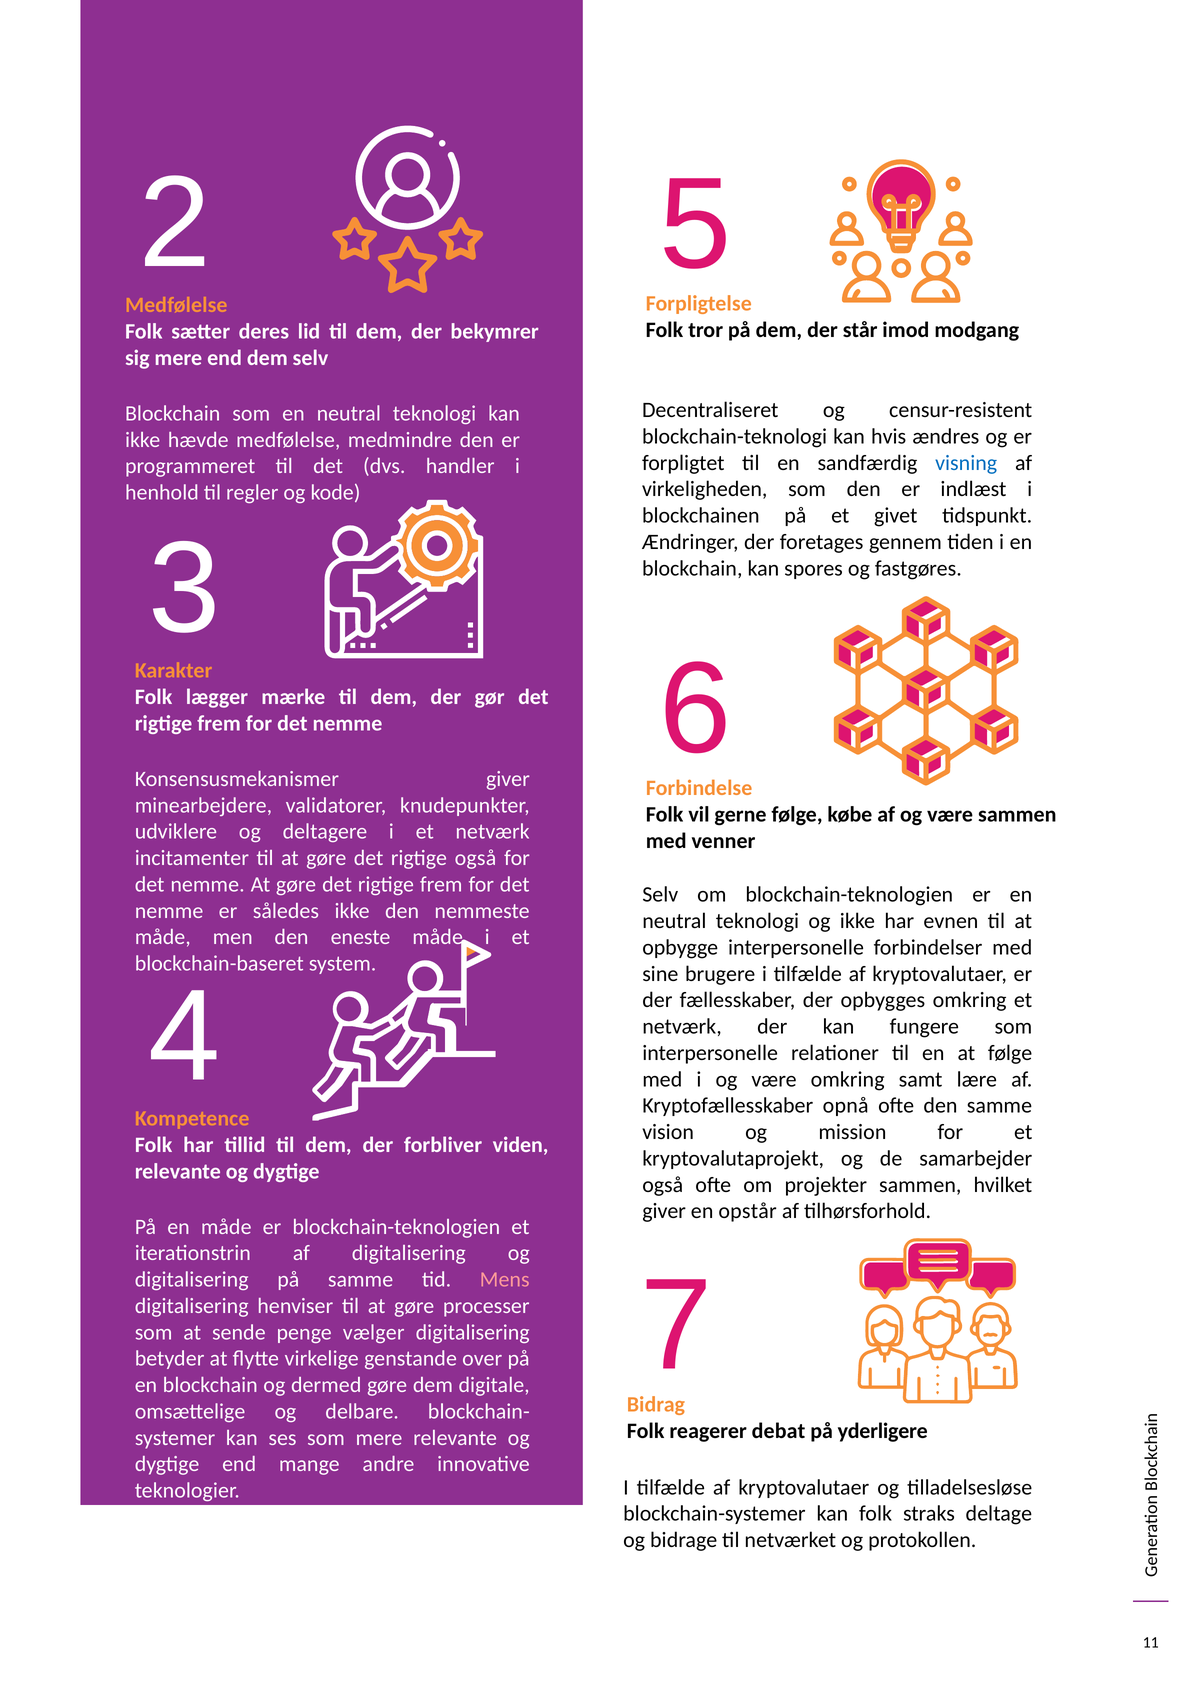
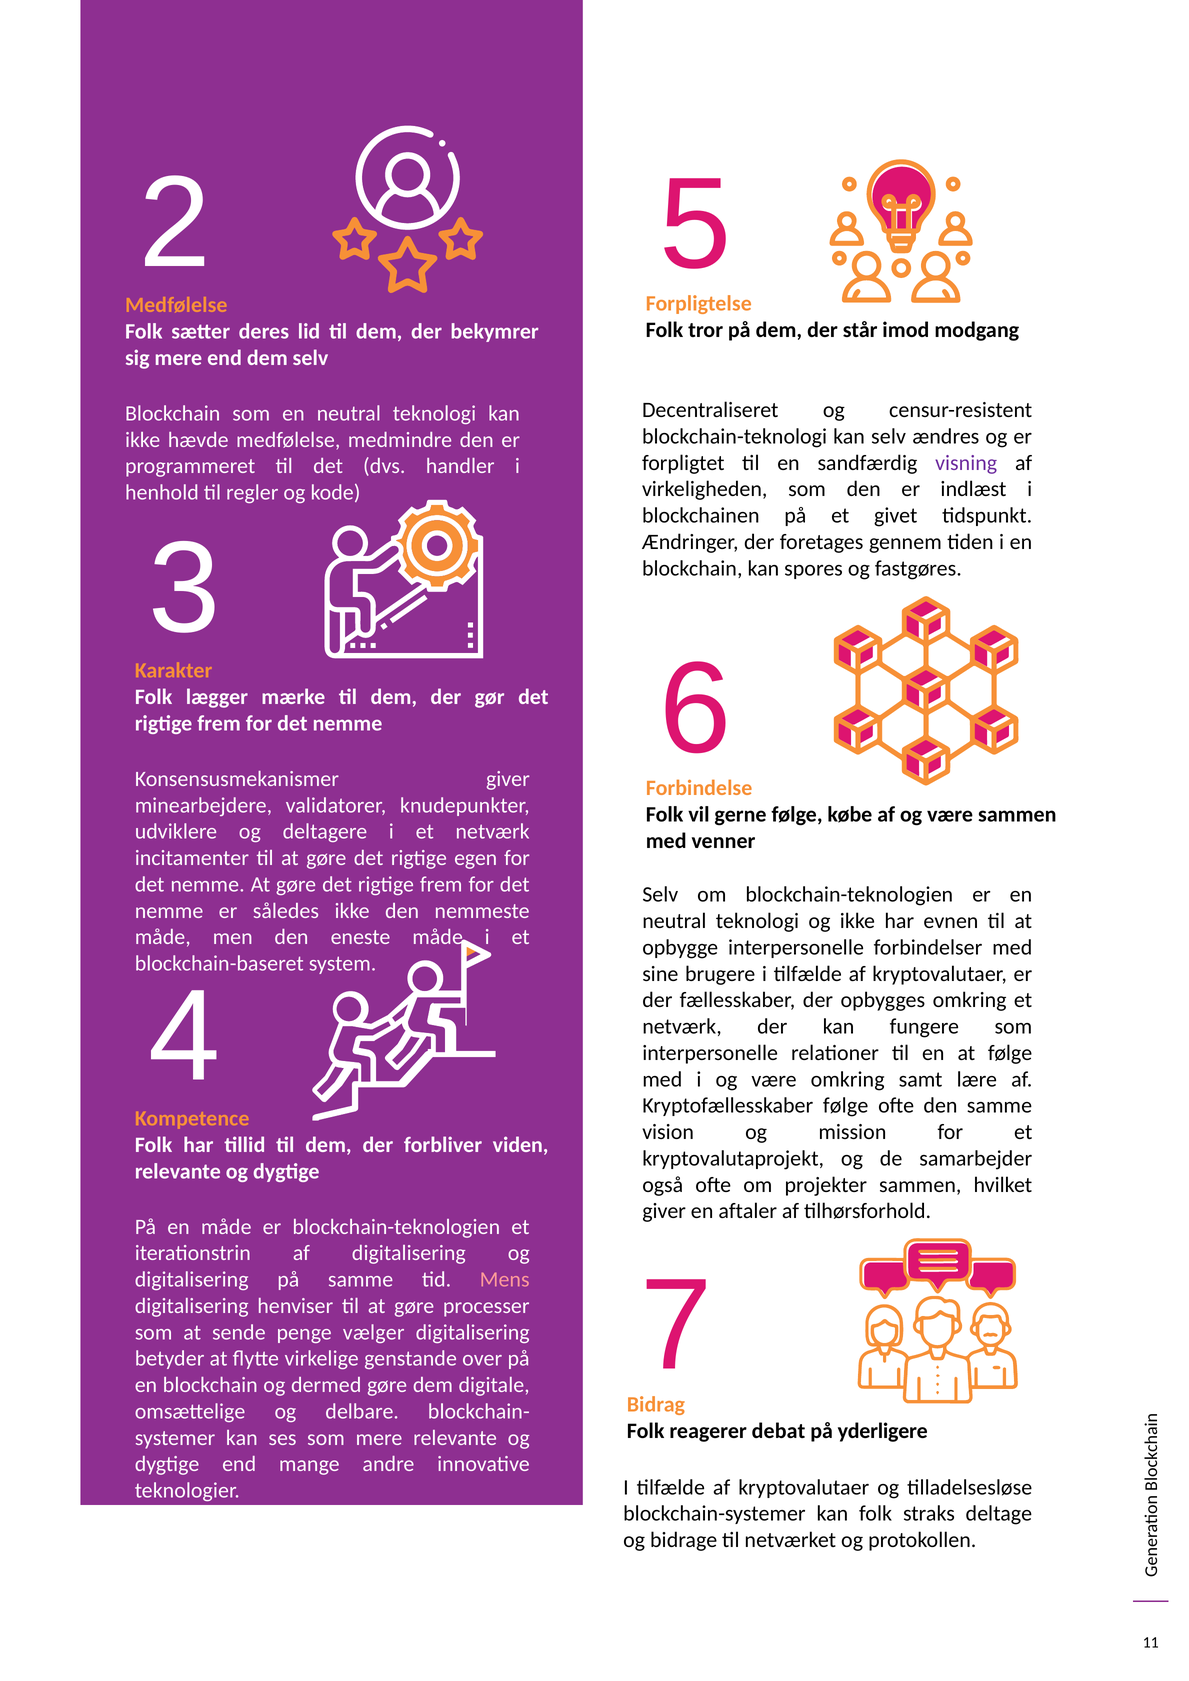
kan hvis: hvis -> selv
visning colour: blue -> purple
rigtige også: også -> egen
Kryptofællesskaber opnå: opnå -> følge
opstår: opstår -> aftaler
